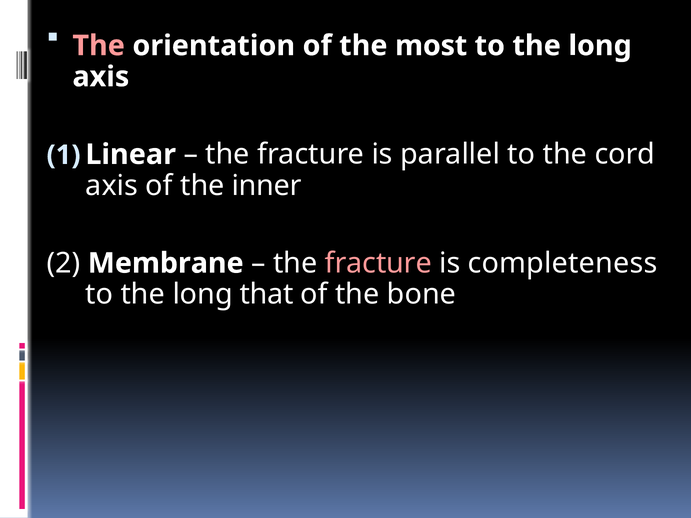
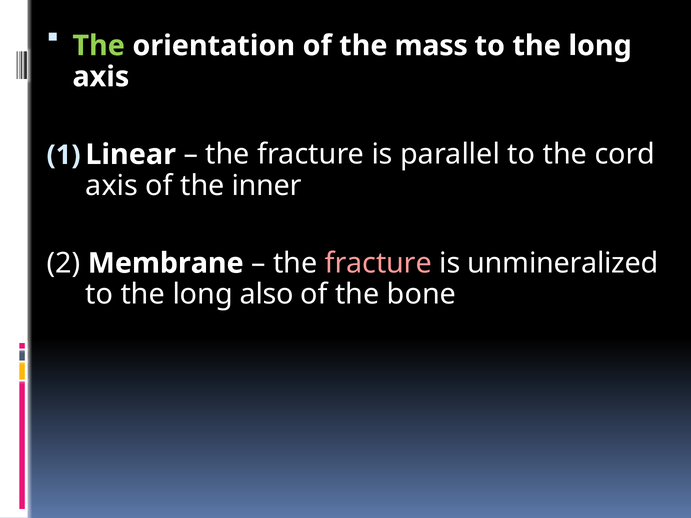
The at (99, 46) colour: pink -> light green
most: most -> mass
completeness: completeness -> unmineralized
that: that -> also
